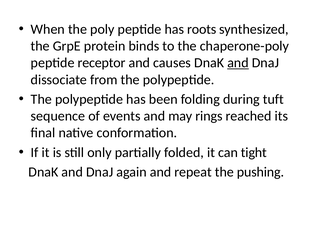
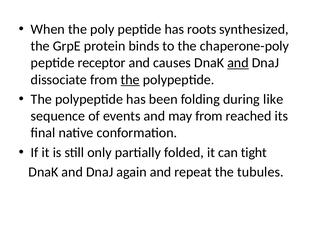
the at (130, 80) underline: none -> present
tuft: tuft -> like
may rings: rings -> from
pushing: pushing -> tubules
